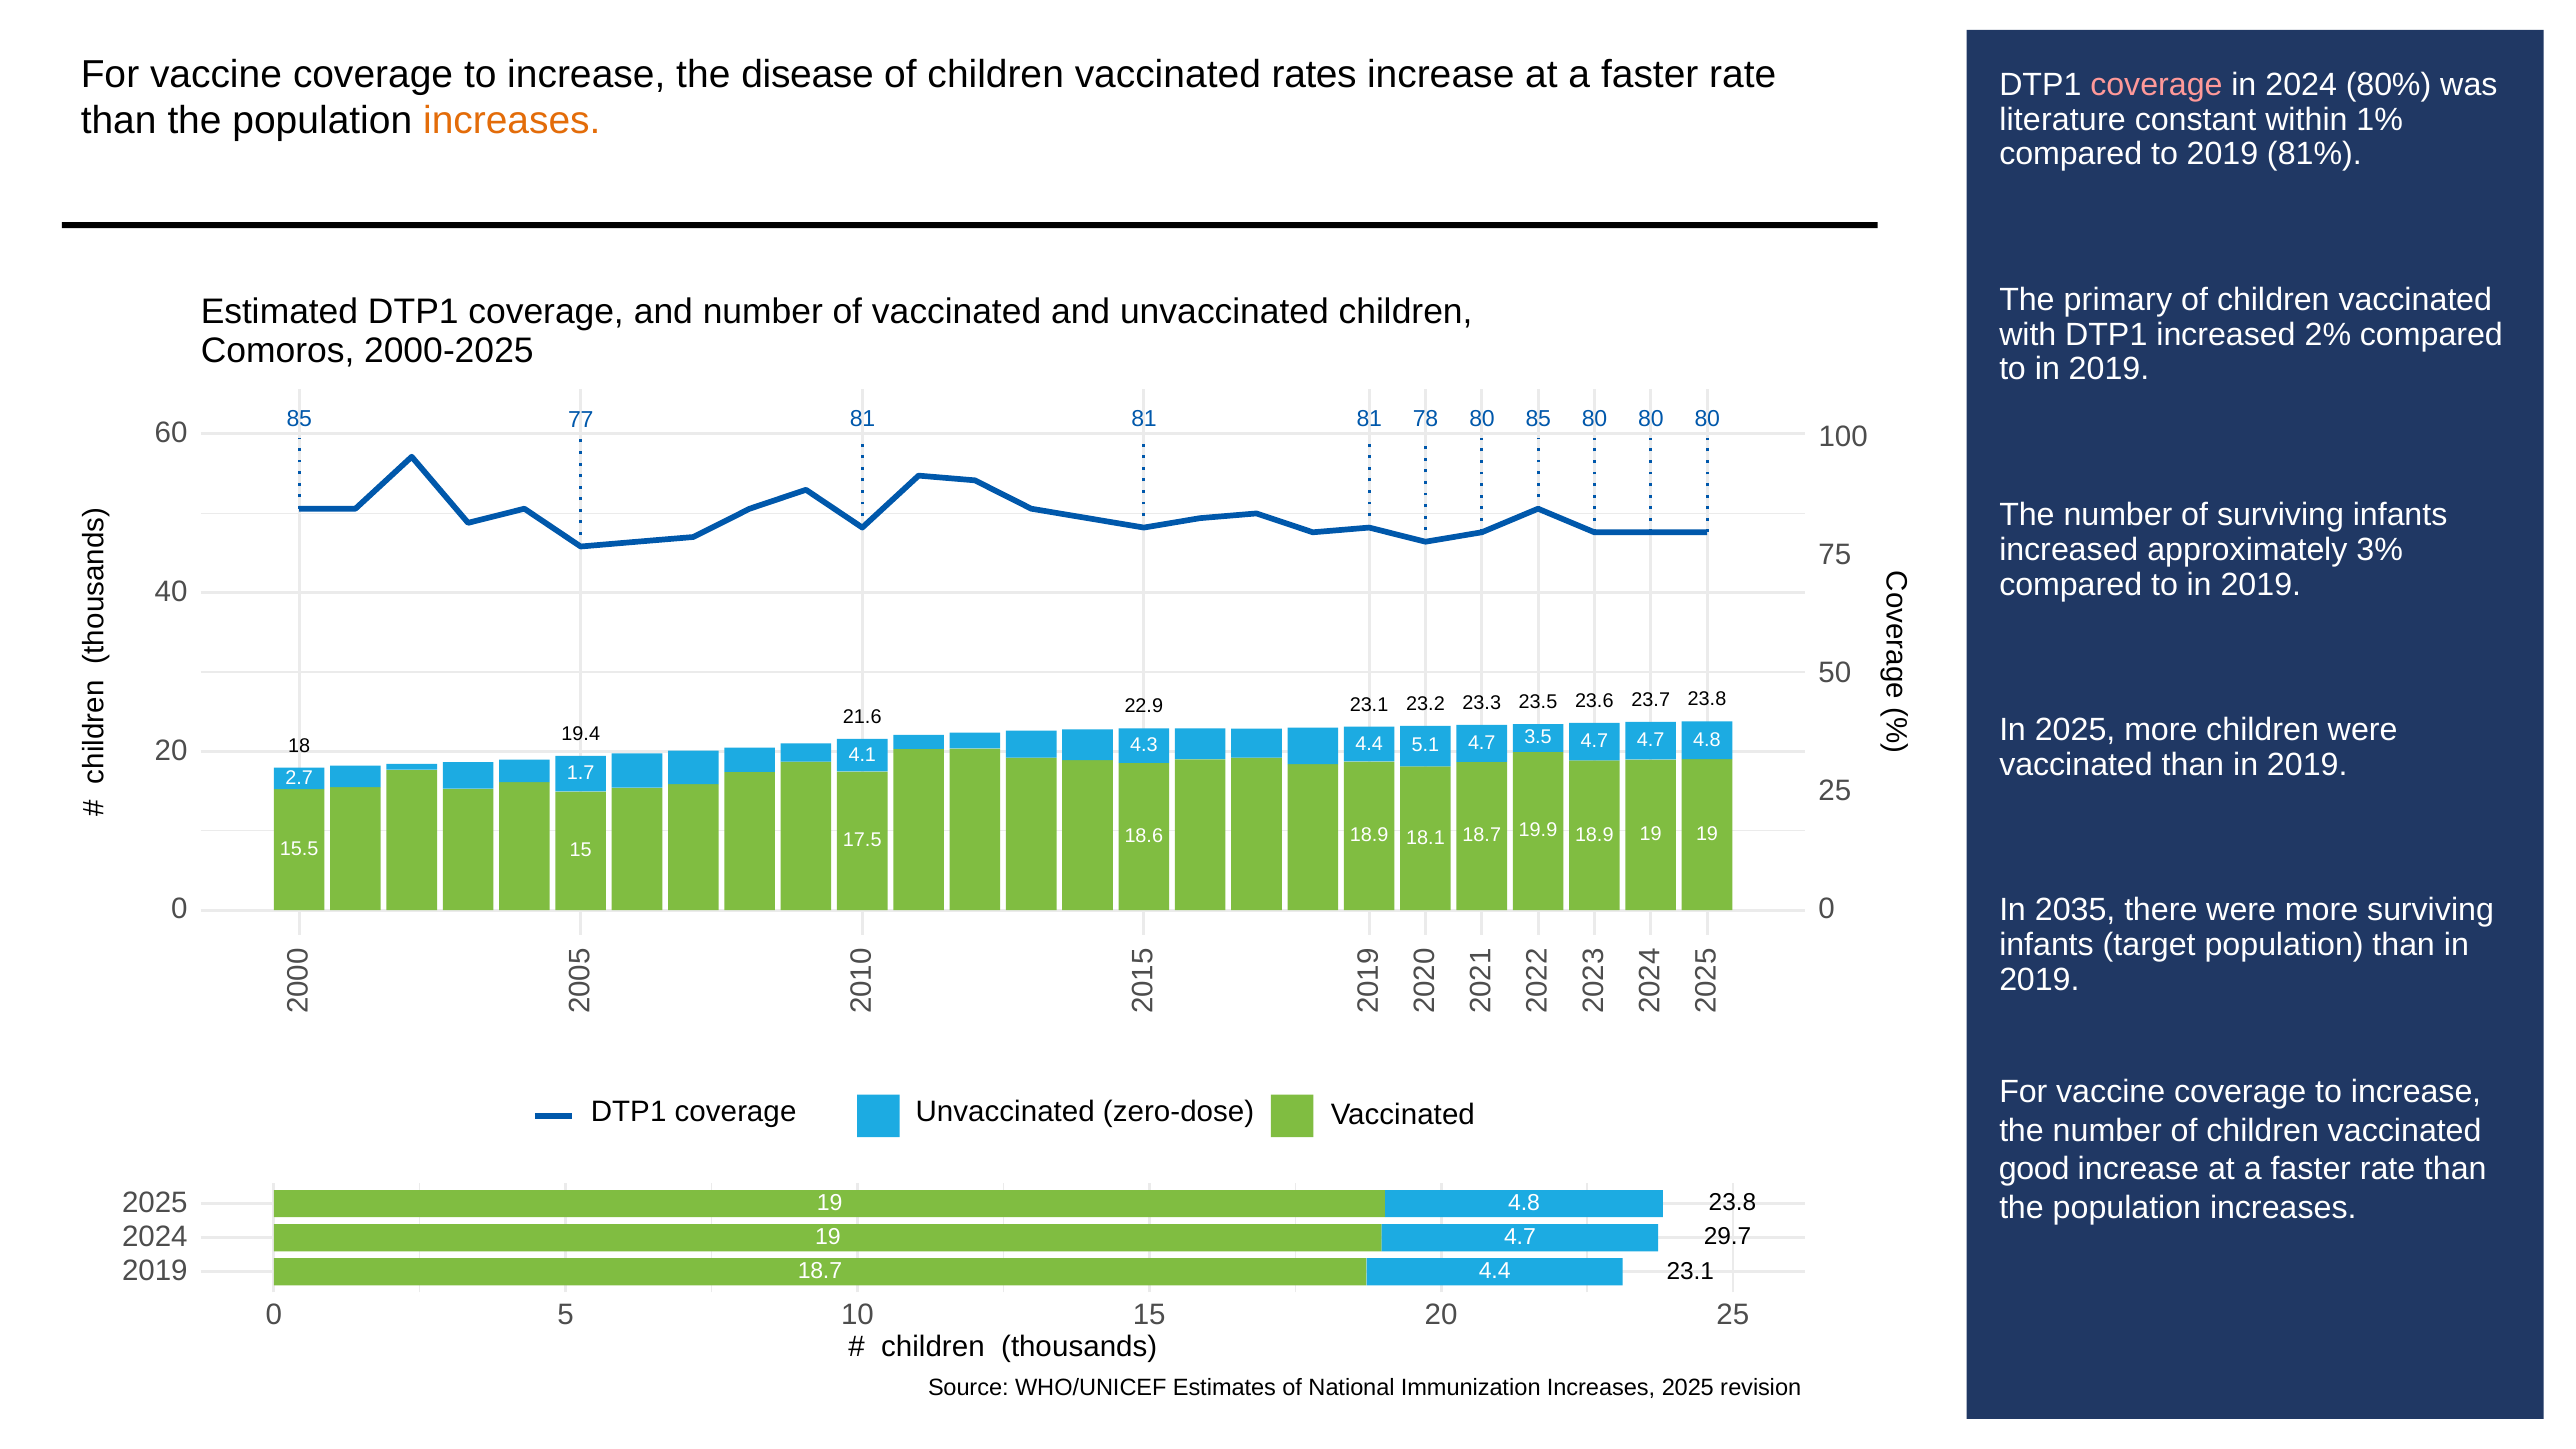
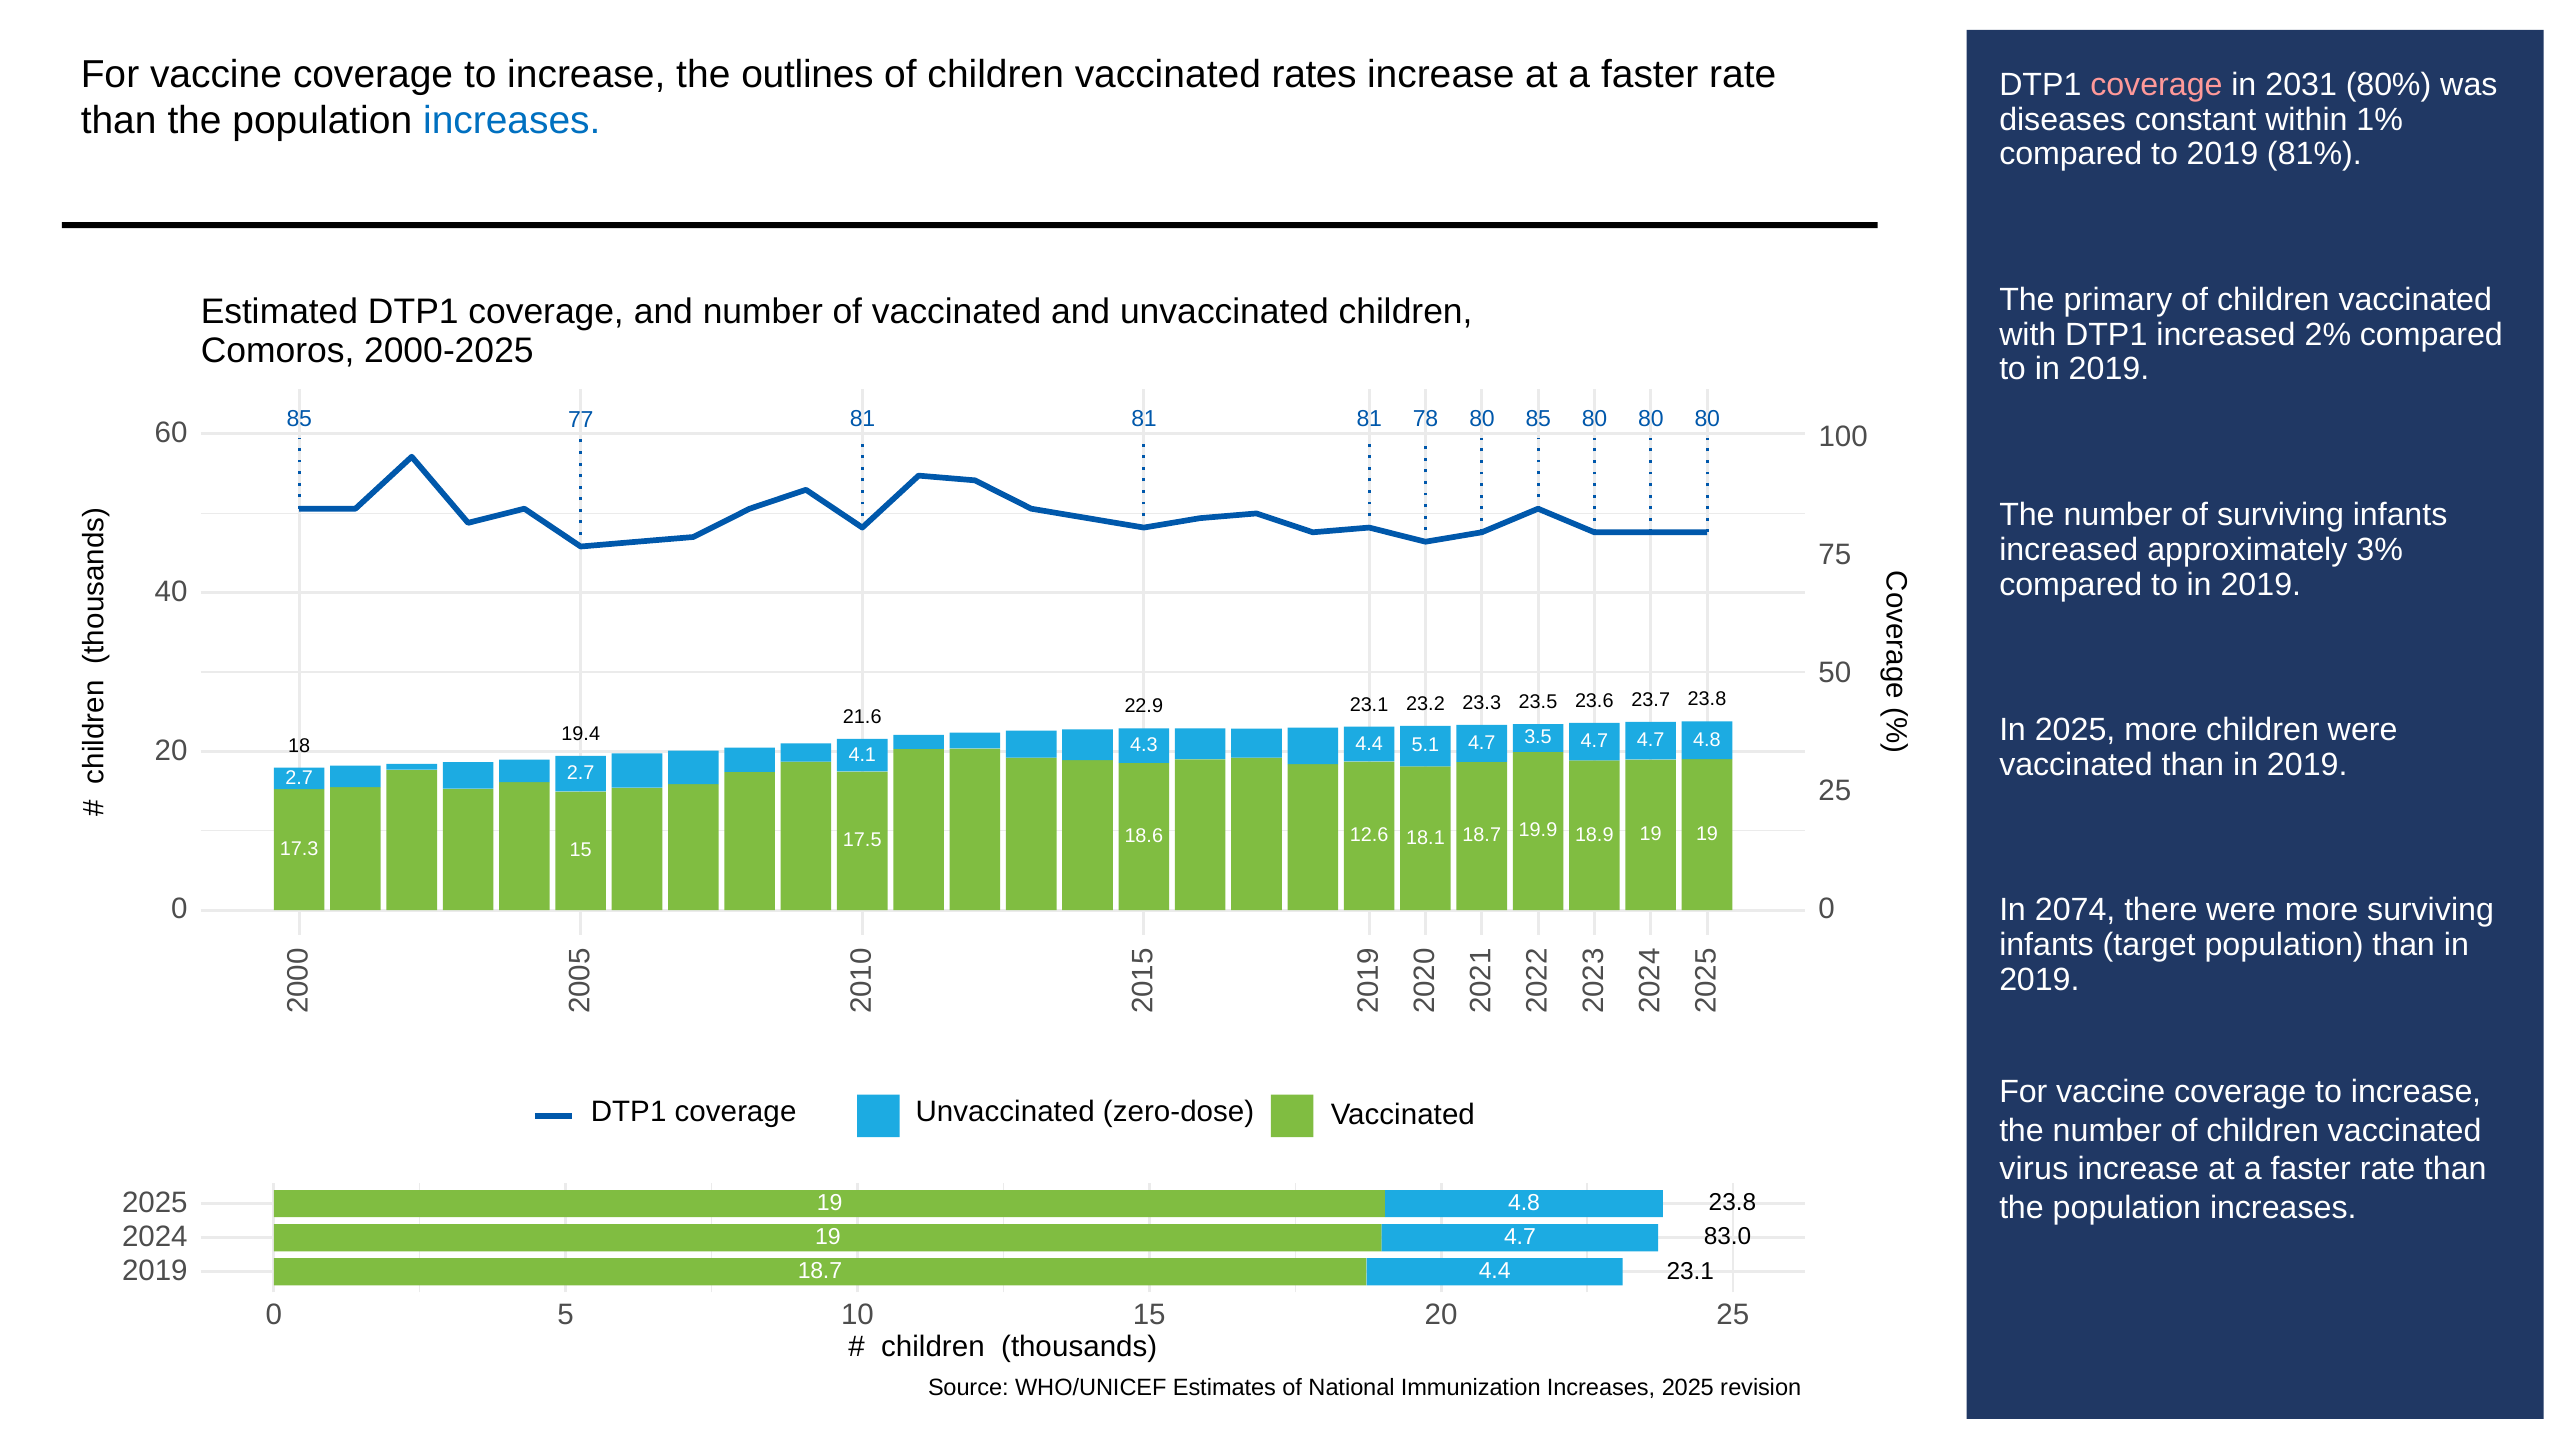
disease: disease -> outlines
in 2024: 2024 -> 2031
increases at (512, 121) colour: orange -> blue
literature: literature -> diseases
1.7 at (581, 773): 1.7 -> 2.7
18.9 at (1369, 835): 18.9 -> 12.6
15.5: 15.5 -> 17.3
2035: 2035 -> 2074
good: good -> virus
29.7: 29.7 -> 83.0
